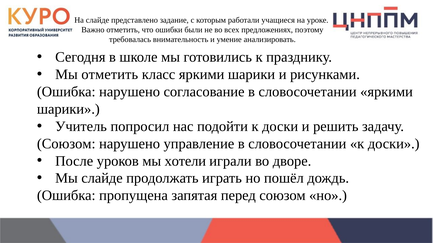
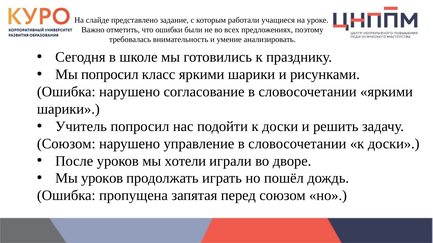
Мы отметить: отметить -> попросил
Мы слайде: слайде -> уроков
